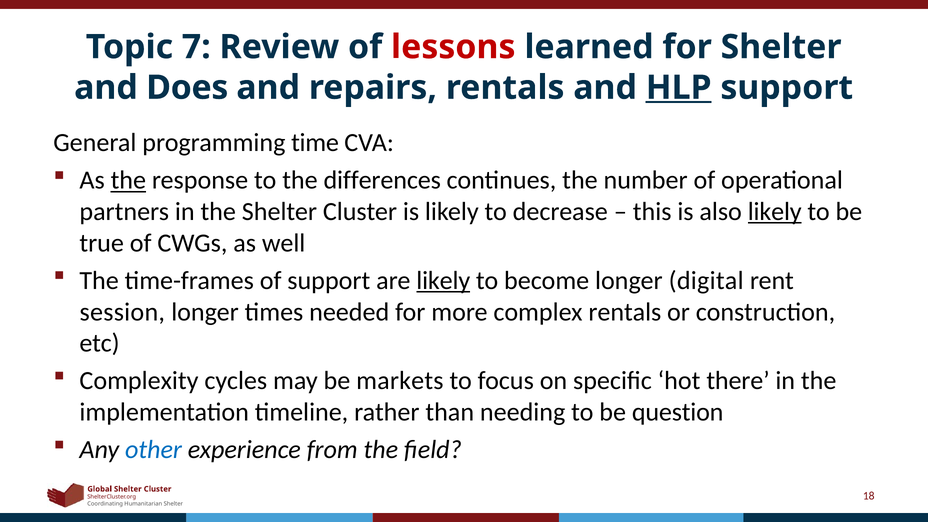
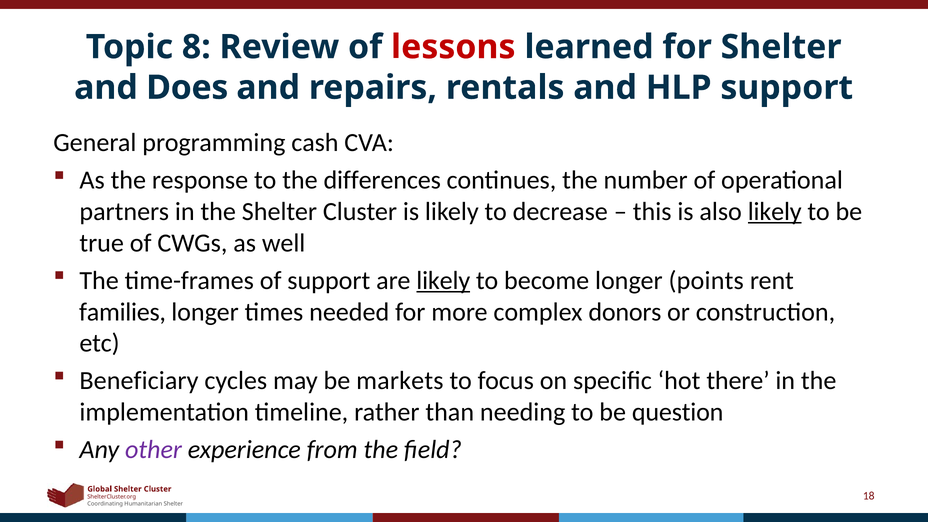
7: 7 -> 8
HLP underline: present -> none
time: time -> cash
the at (128, 180) underline: present -> none
digital: digital -> points
session: session -> families
complex rentals: rentals -> donors
Complexity: Complexity -> Beneficiary
other colour: blue -> purple
